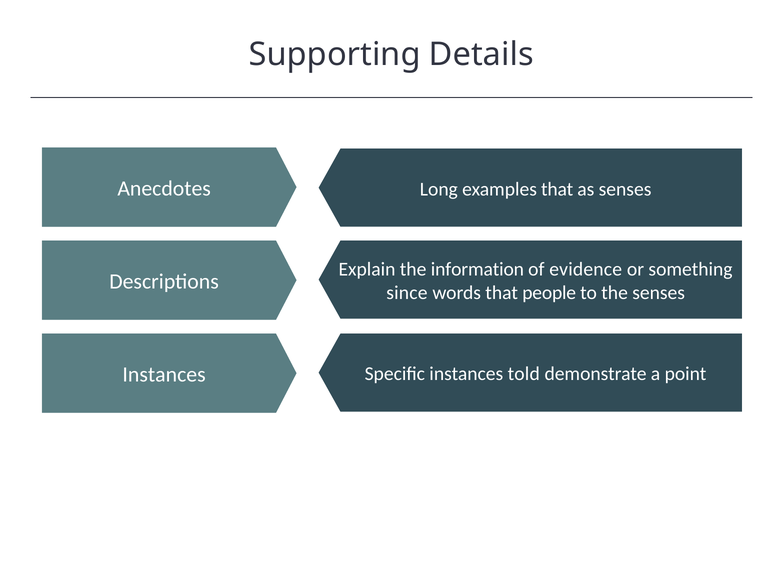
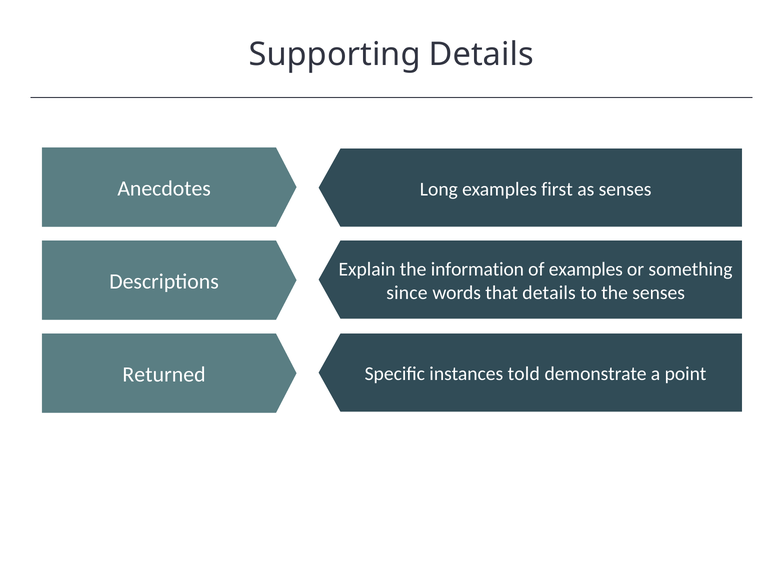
examples that: that -> first
of evidence: evidence -> examples
that people: people -> details
Instances at (164, 374): Instances -> Returned
